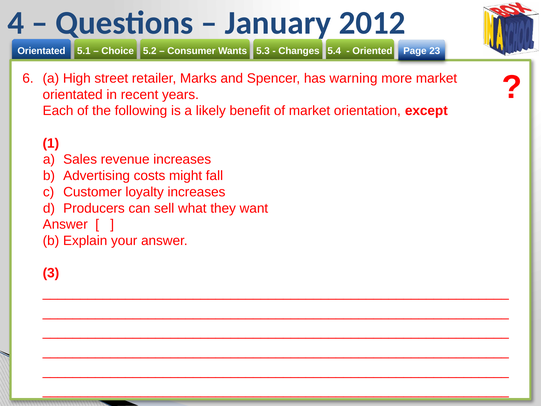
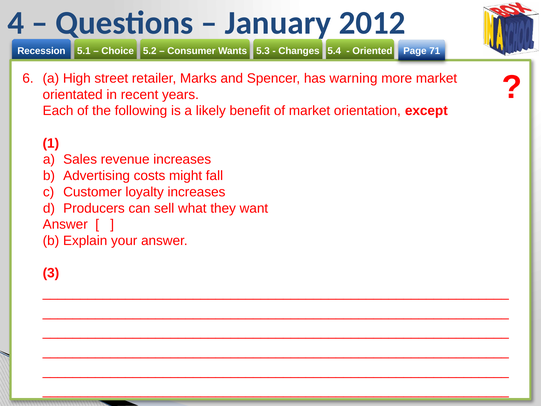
Orientated at (41, 51): Orientated -> Recession
23: 23 -> 71
